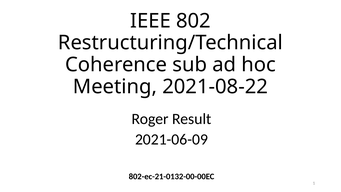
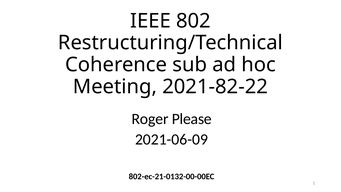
2021-08-22: 2021-08-22 -> 2021-82-22
Result: Result -> Please
